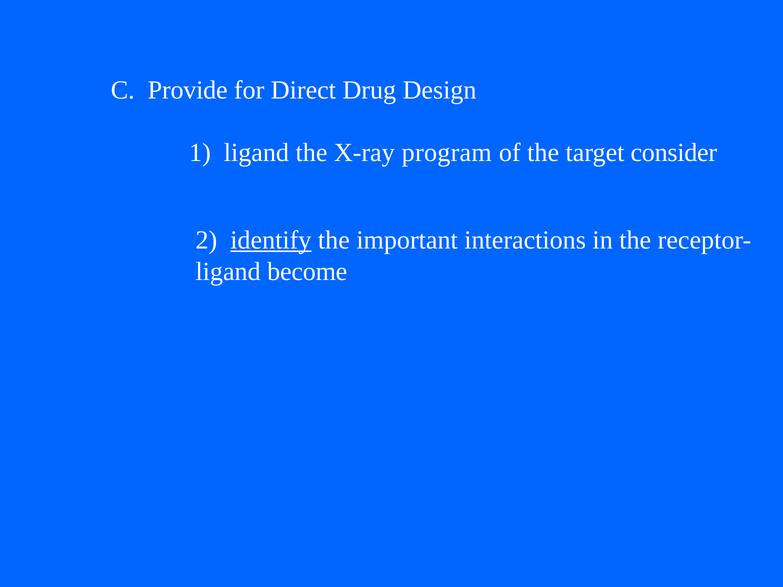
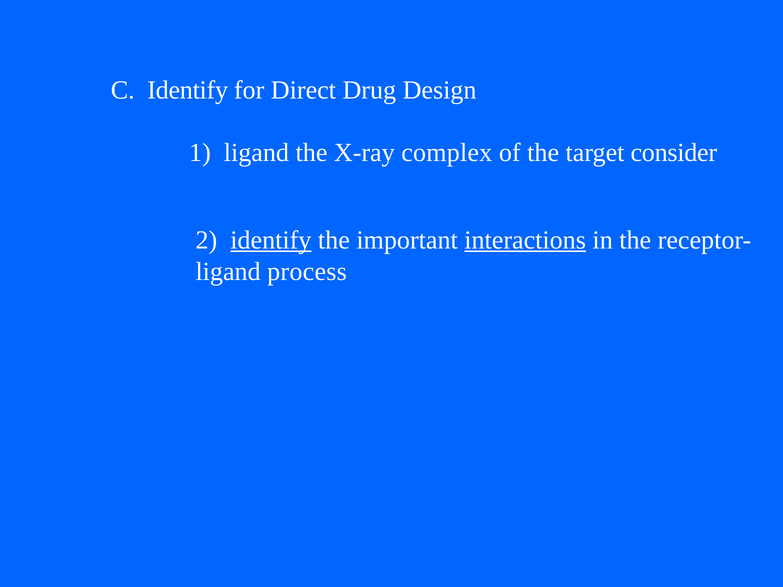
C Provide: Provide -> Identify
program: program -> complex
interactions underline: none -> present
become: become -> process
